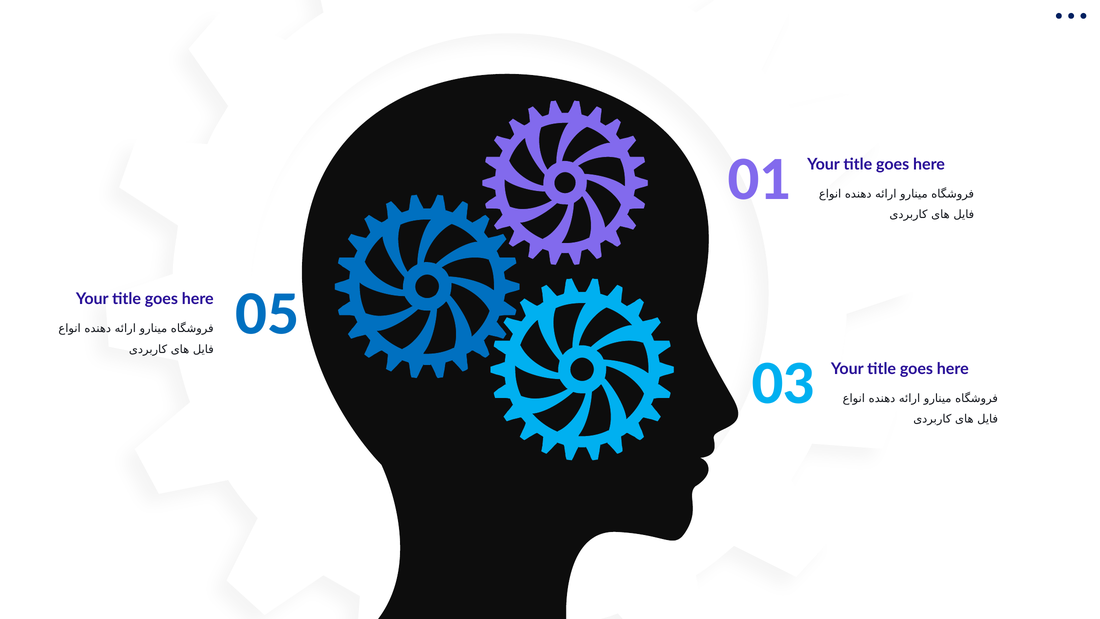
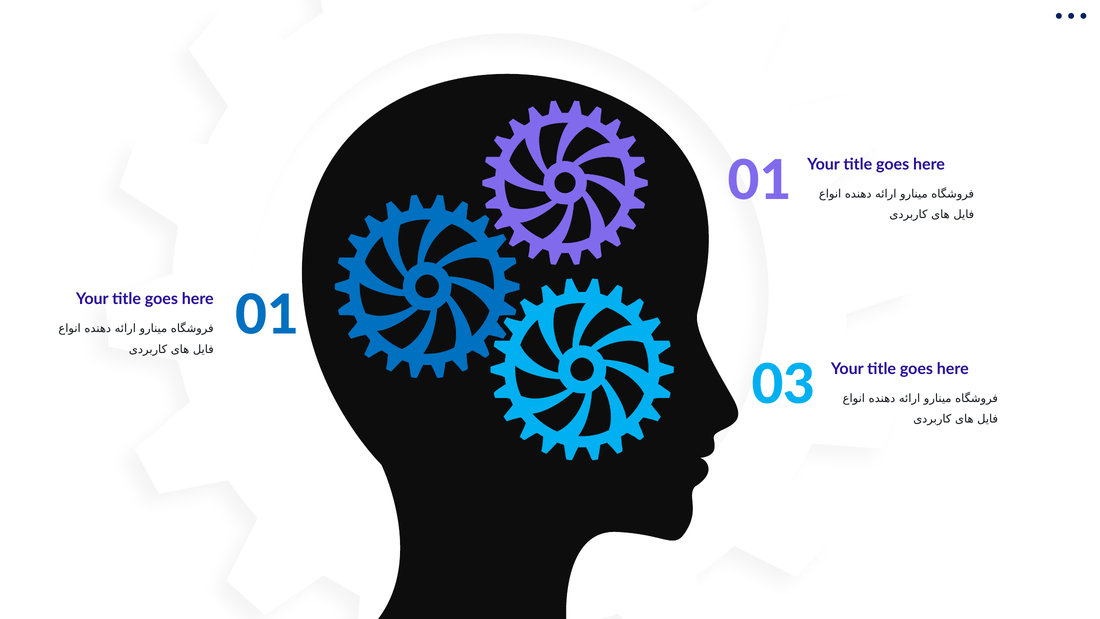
05 at (267, 315): 05 -> 01
